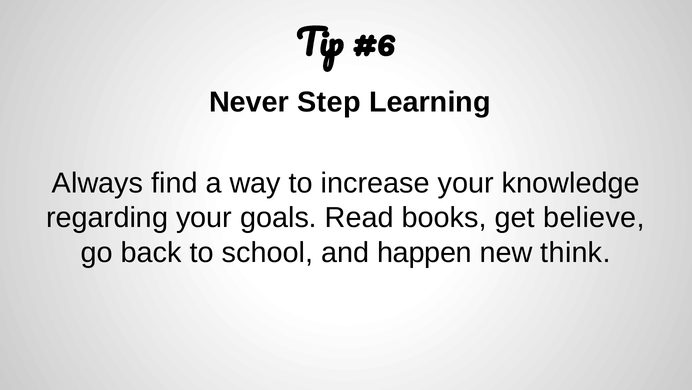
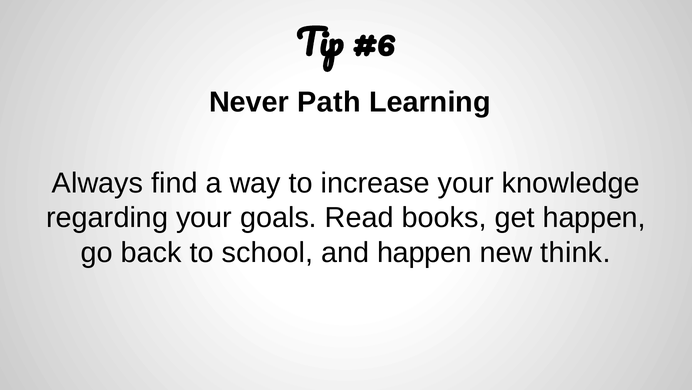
Step: Step -> Path
get believe: believe -> happen
